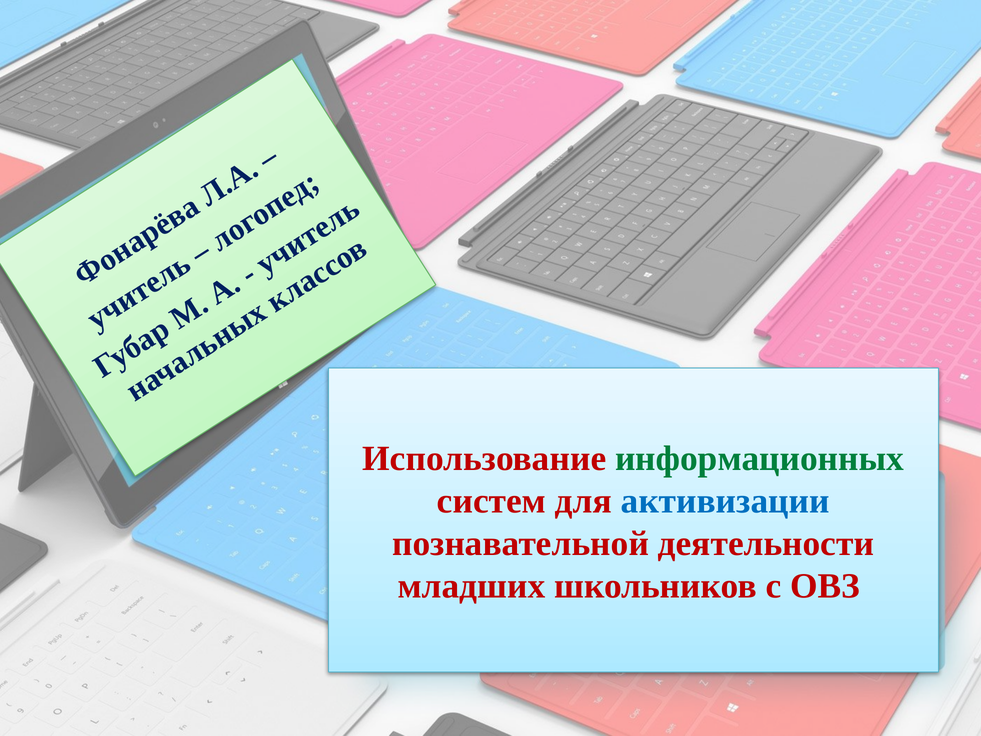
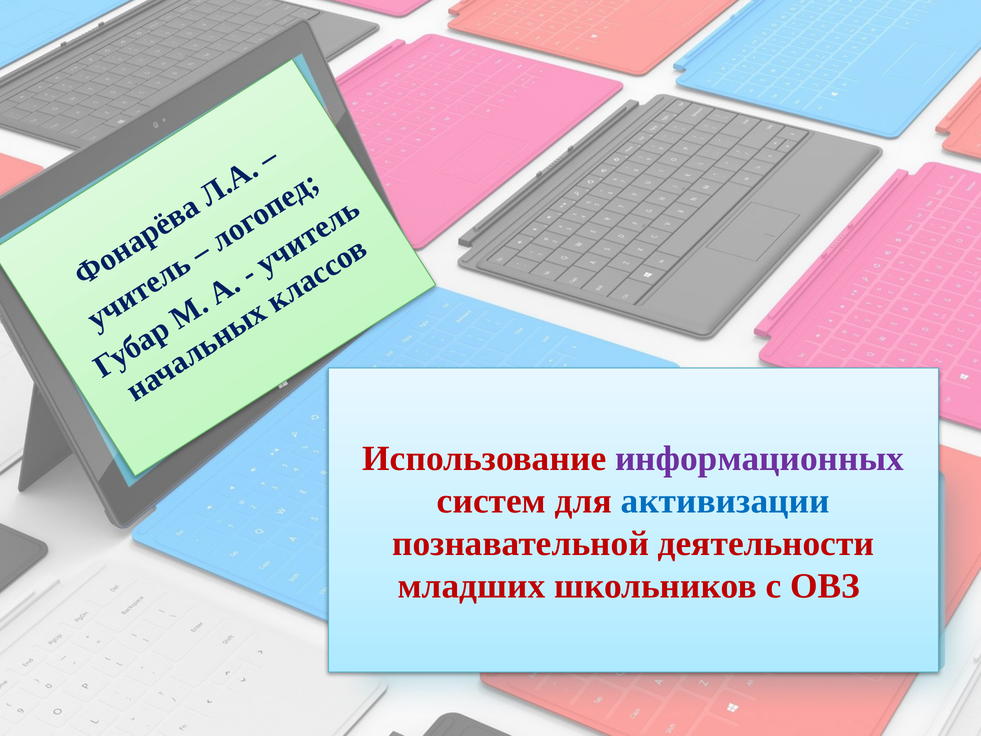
информационных colour: green -> purple
